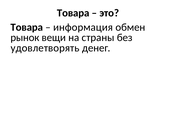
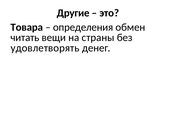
Товара at (73, 13): Товара -> Другие
информация: информация -> определения
рынок: рынок -> читать
